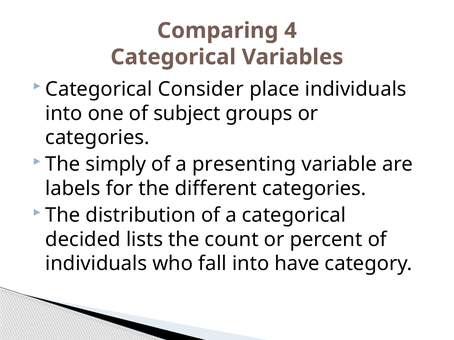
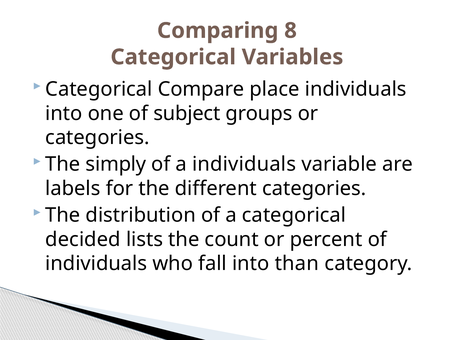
4: 4 -> 8
Consider: Consider -> Compare
a presenting: presenting -> individuals
have: have -> than
